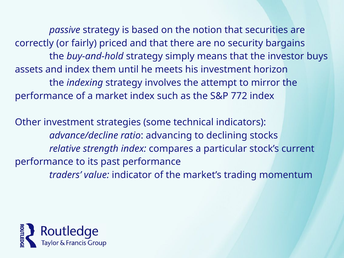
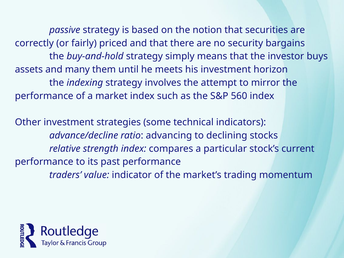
and index: index -> many
772: 772 -> 560
